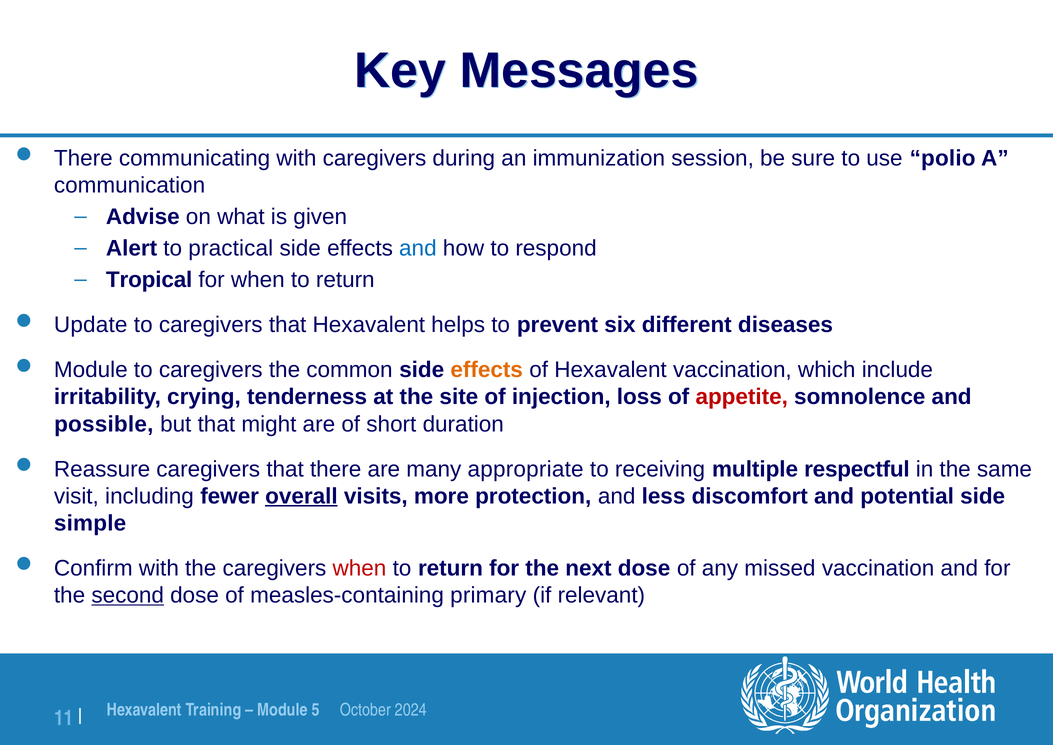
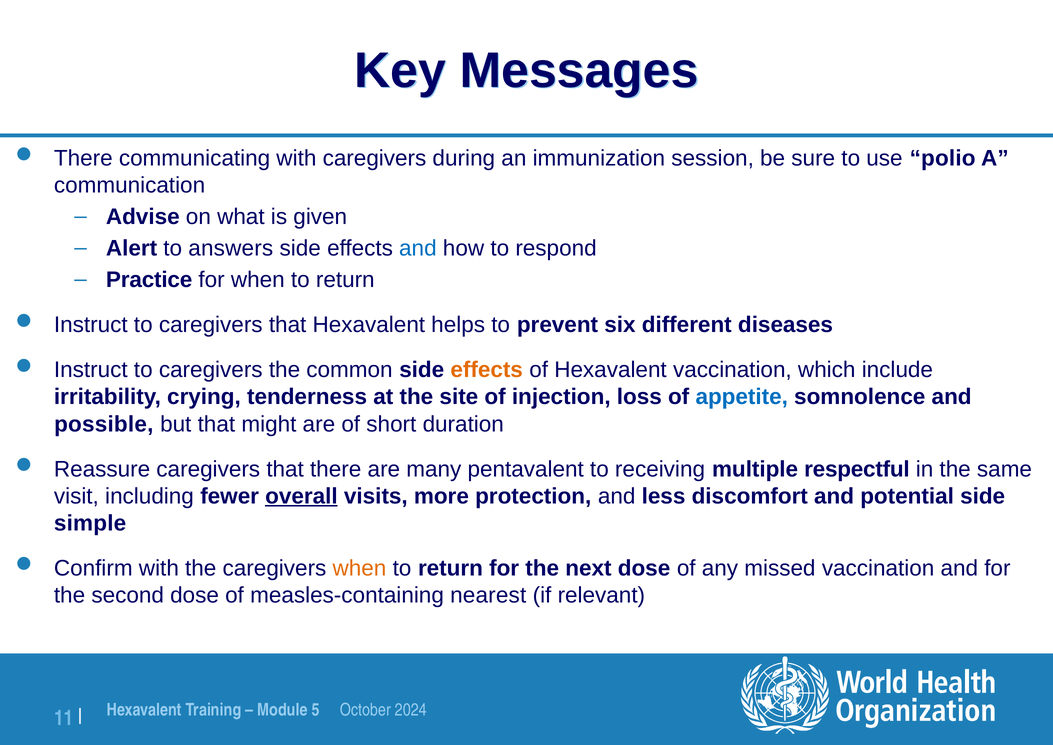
practical: practical -> answers
Tropical: Tropical -> Practice
Update at (91, 325): Update -> Instruct
Module at (91, 370): Module -> Instruct
appetite colour: red -> blue
appropriate: appropriate -> pentavalent
when at (359, 568) colour: red -> orange
second underline: present -> none
primary: primary -> nearest
